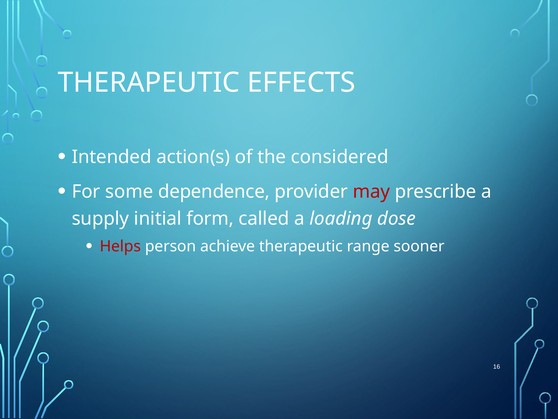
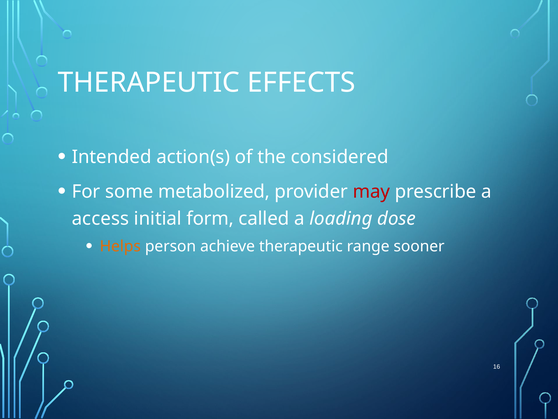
dependence: dependence -> metabolized
supply: supply -> access
Helps colour: red -> orange
